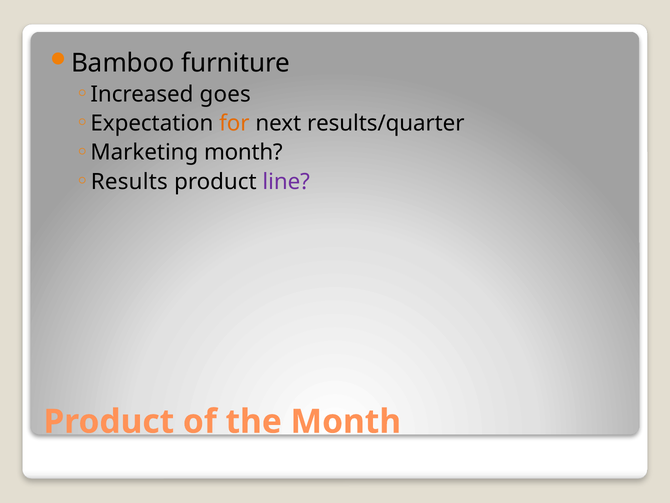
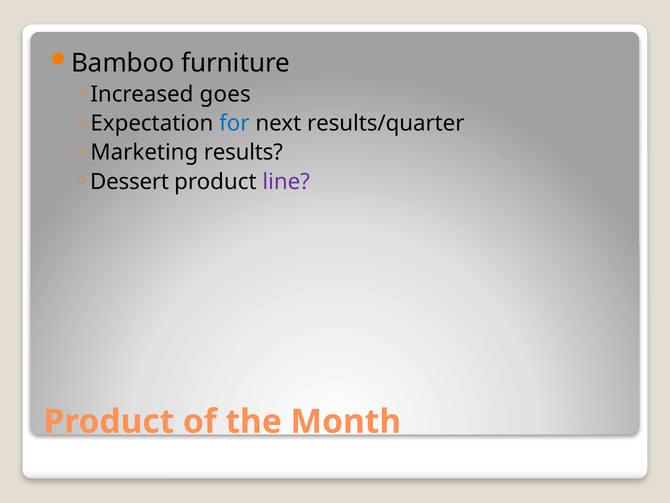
for colour: orange -> blue
Marketing month: month -> results
Results: Results -> Dessert
